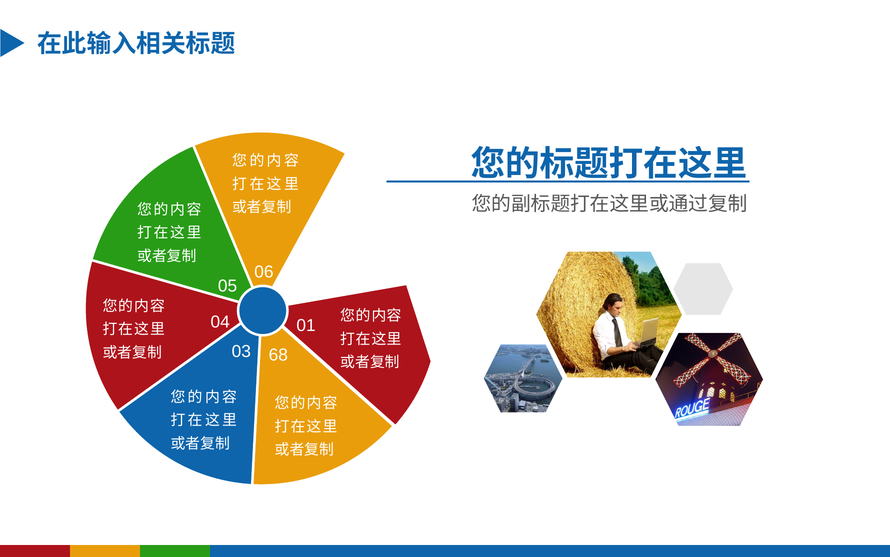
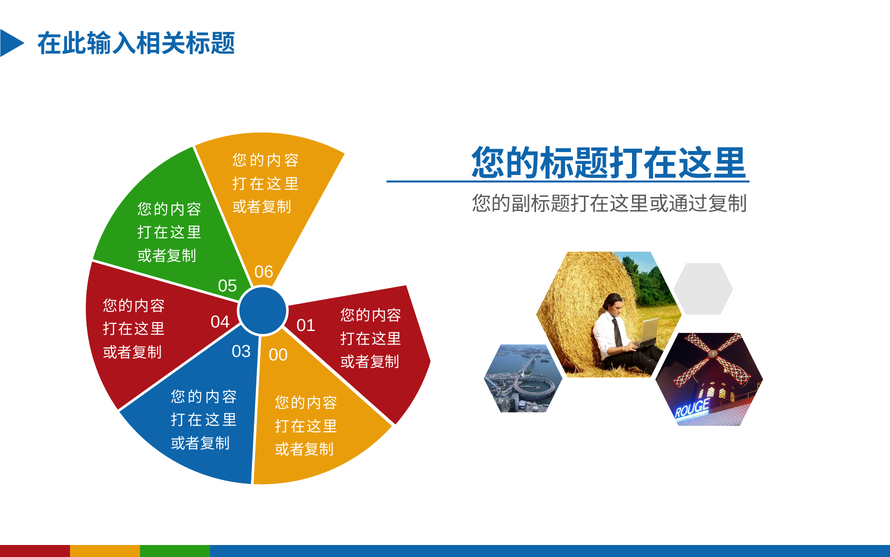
68: 68 -> 00
